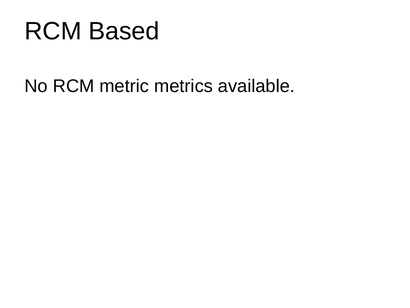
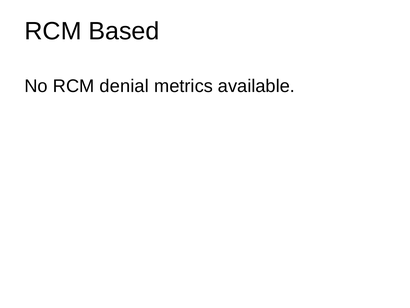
metric: metric -> denial
